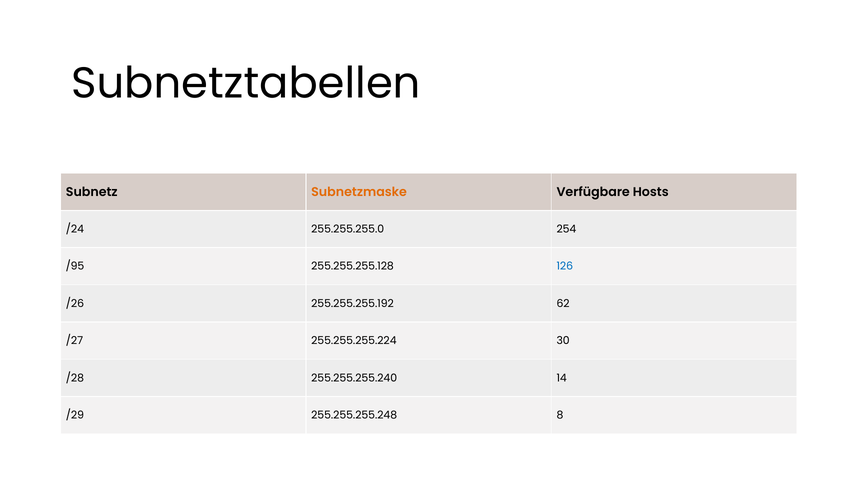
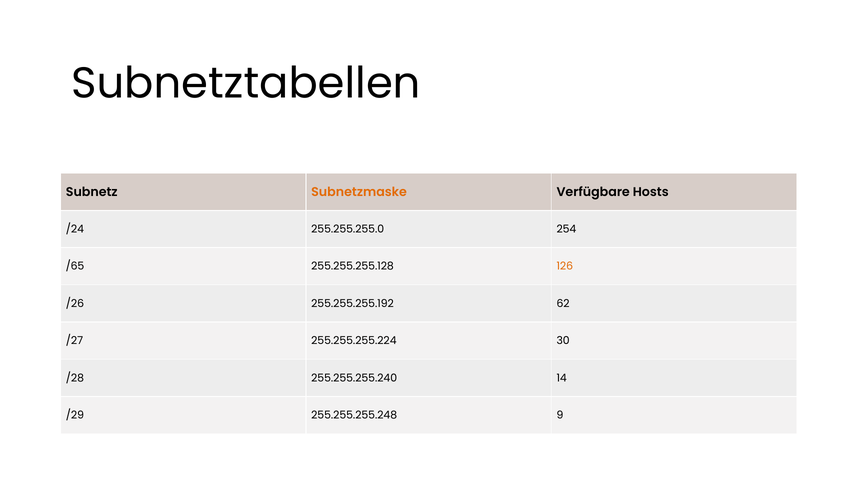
/95: /95 -> /65
126 colour: blue -> orange
8: 8 -> 9
